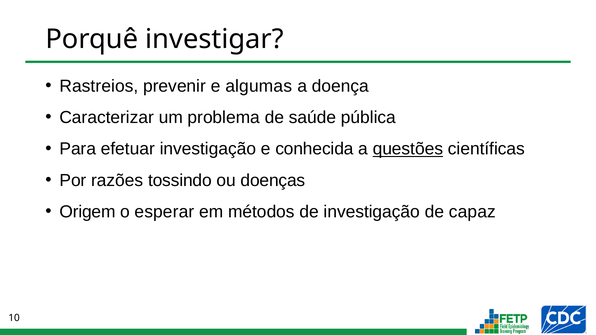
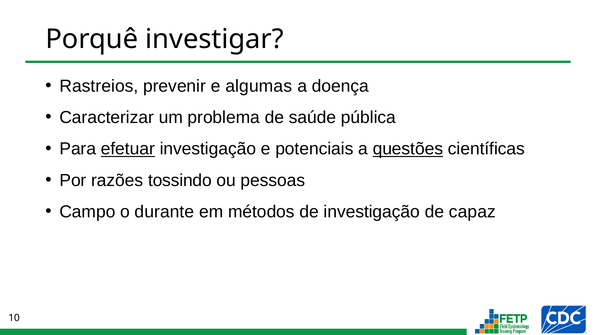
efetuar underline: none -> present
conhecida: conhecida -> potenciais
doenças: doenças -> pessoas
Origem: Origem -> Campo
esperar: esperar -> durante
